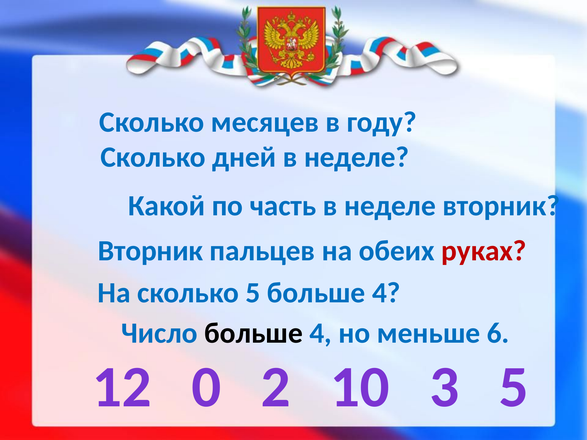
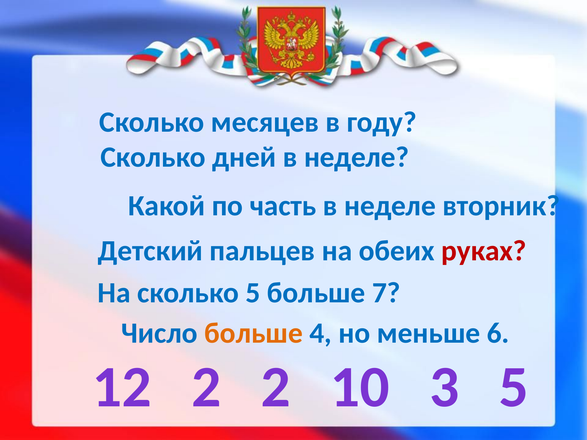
Вторник at (150, 251): Вторник -> Детский
5 больше 4: 4 -> 7
больше at (254, 333) colour: black -> orange
12 0: 0 -> 2
